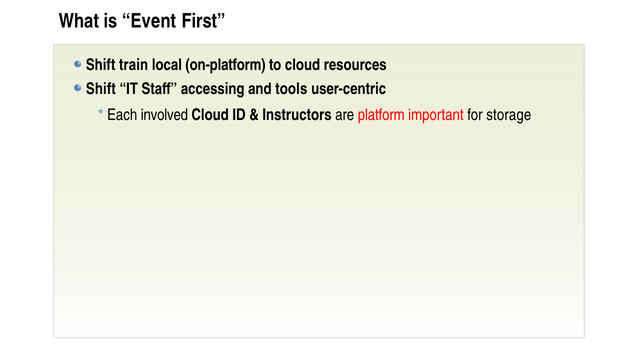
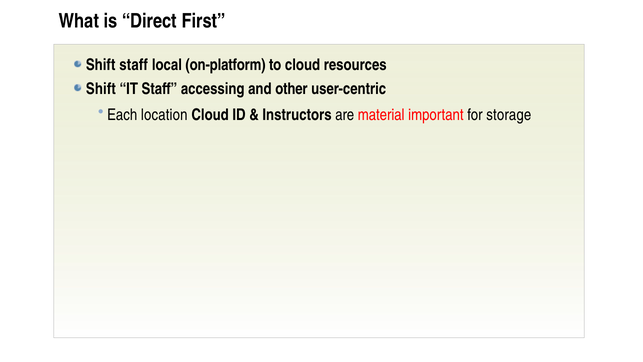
Event: Event -> Direct
Shift train: train -> staff
tools: tools -> other
involved: involved -> location
platform: platform -> material
